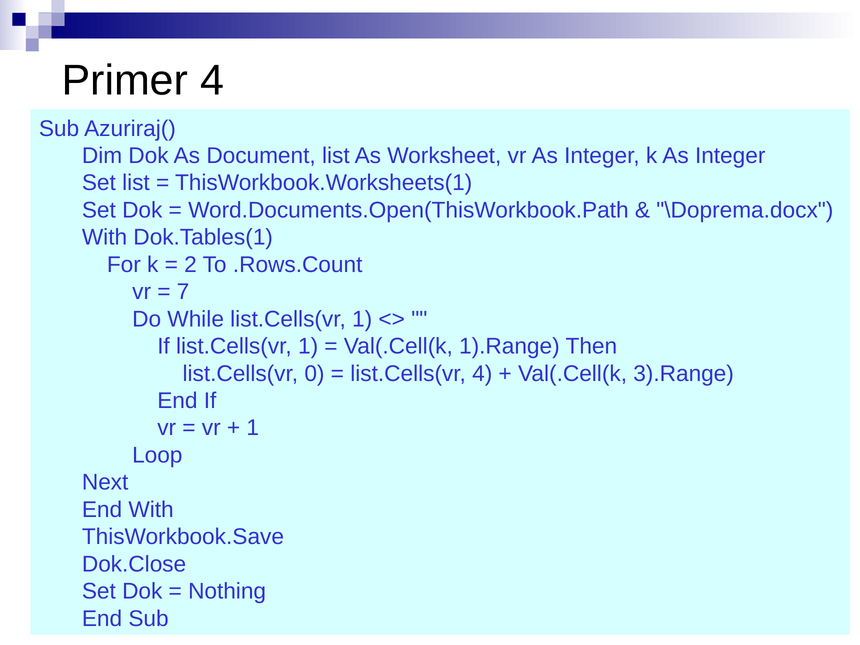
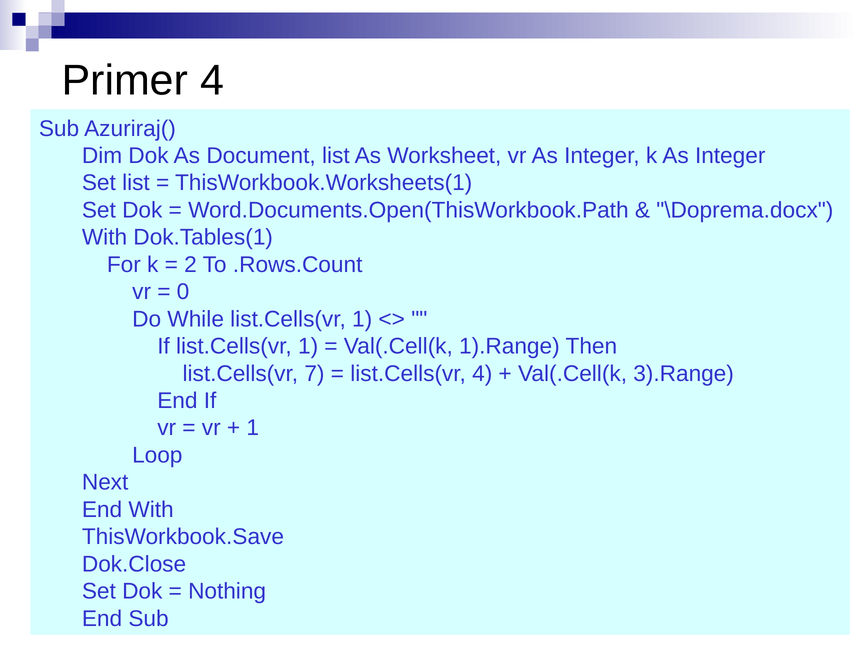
7: 7 -> 0
0: 0 -> 7
